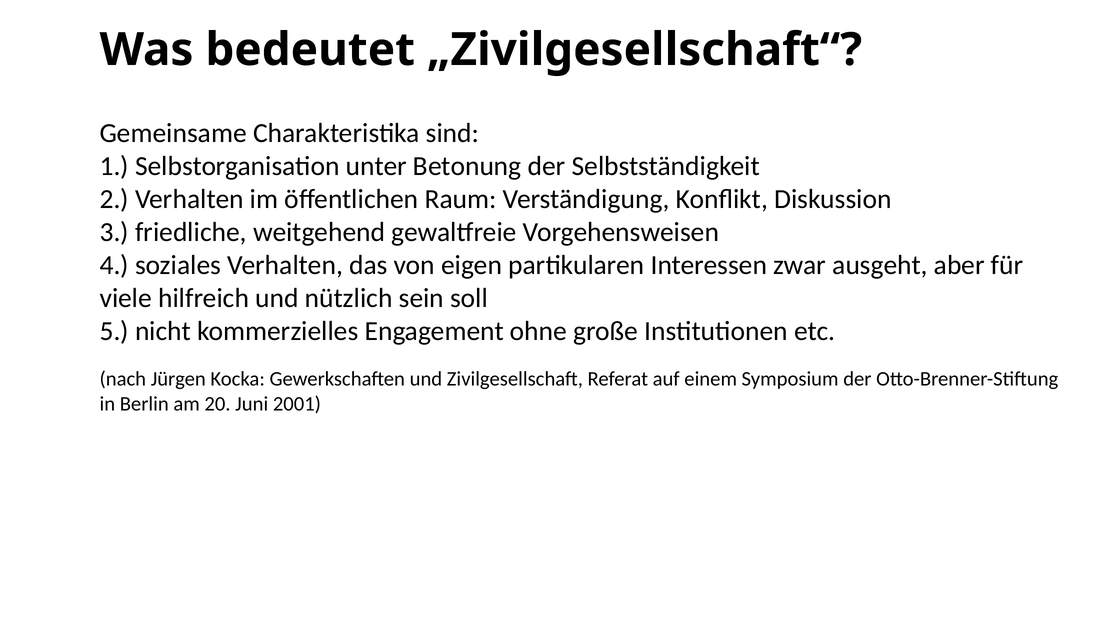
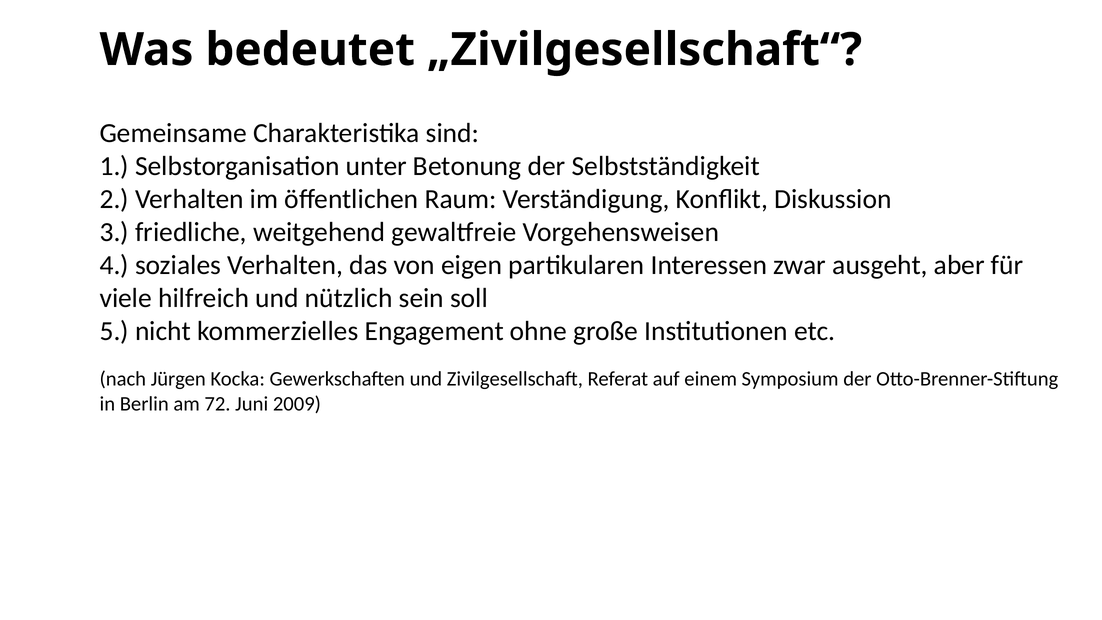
20: 20 -> 72
2001: 2001 -> 2009
